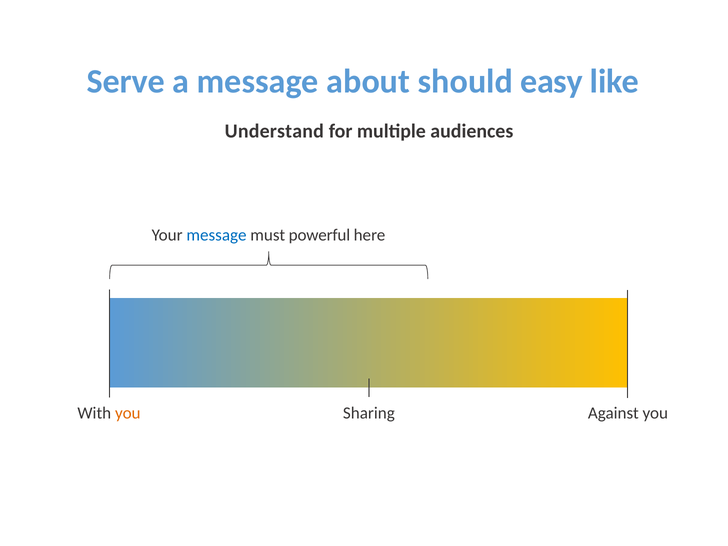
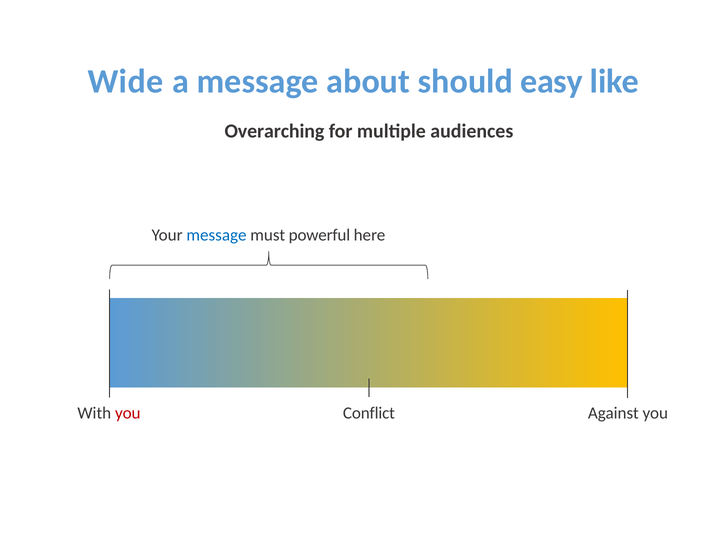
Serve: Serve -> Wide
Understand: Understand -> Overarching
you at (128, 413) colour: orange -> red
Sharing: Sharing -> Conflict
